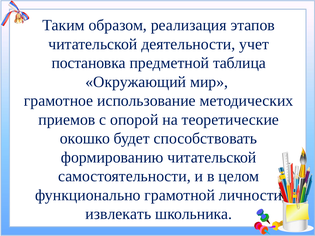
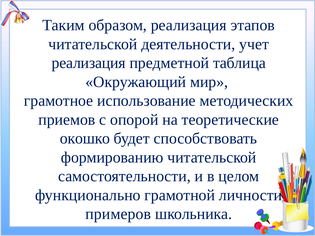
постановка at (89, 63): постановка -> реализация
извлекать: извлекать -> примеров
